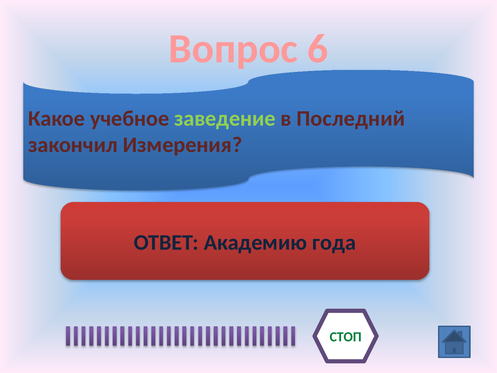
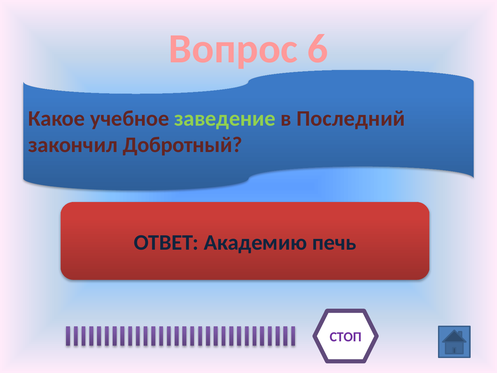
Измерения: Измерения -> Добротный
года: года -> печь
СТОП colour: green -> purple
